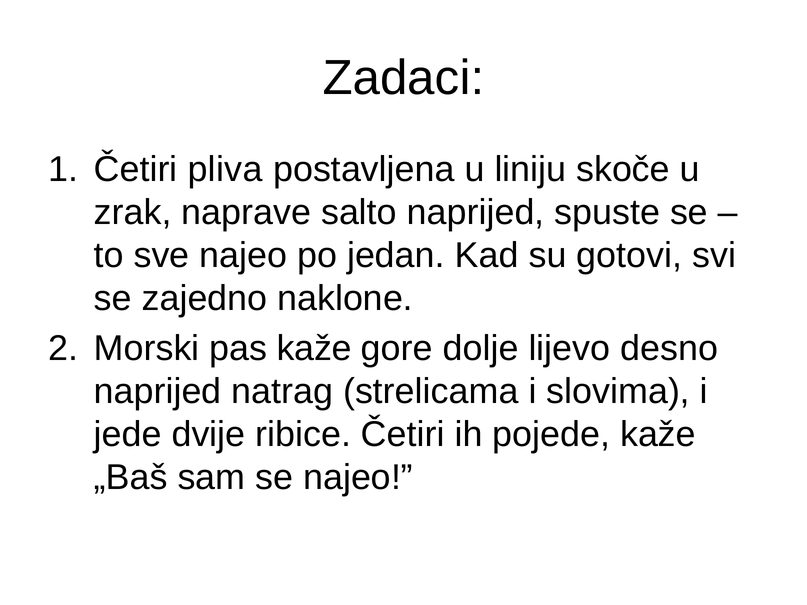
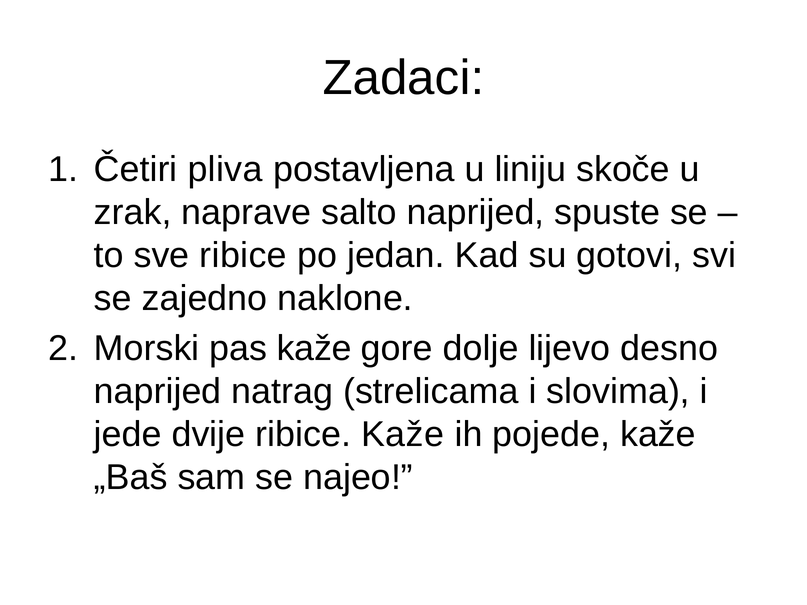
sve najeo: najeo -> ribice
ribice Četiri: Četiri -> Kaže
